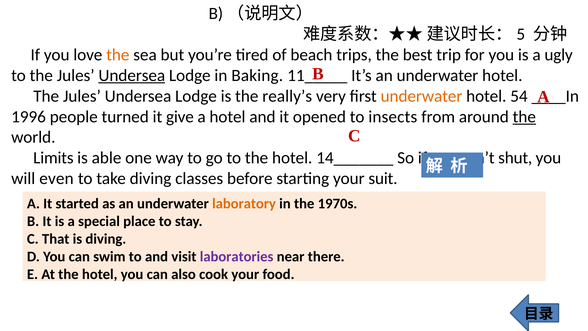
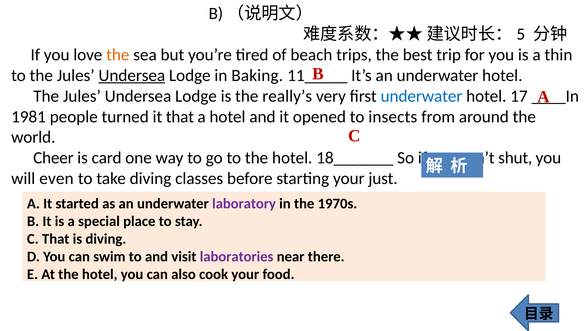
ugly: ugly -> thin
underwater at (421, 96) colour: orange -> blue
54: 54 -> 17
1996: 1996 -> 1981
it give: give -> that
the at (524, 117) underline: present -> none
Limits: Limits -> Cheer
able: able -> card
14_______: 14_______ -> 18_______
suit: suit -> just
laboratory colour: orange -> purple
